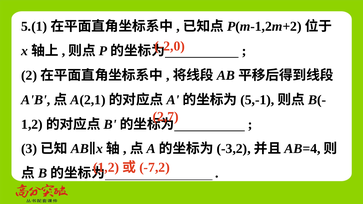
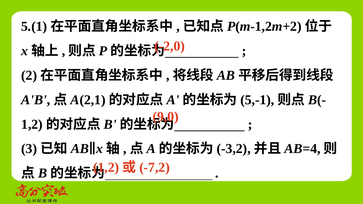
2,7: 2,7 -> 9,0
